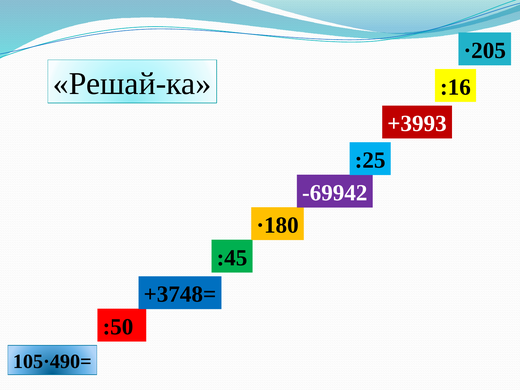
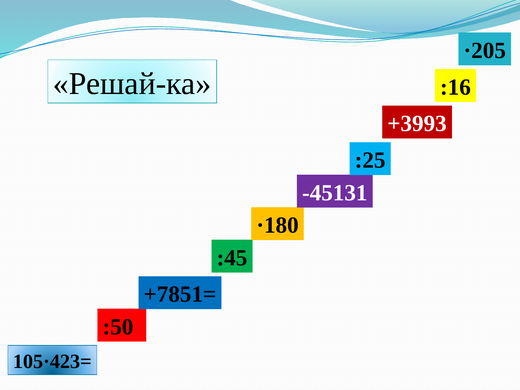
-69942: -69942 -> -45131
+3748=: +3748= -> +7851=
105·490=: 105·490= -> 105·423=
